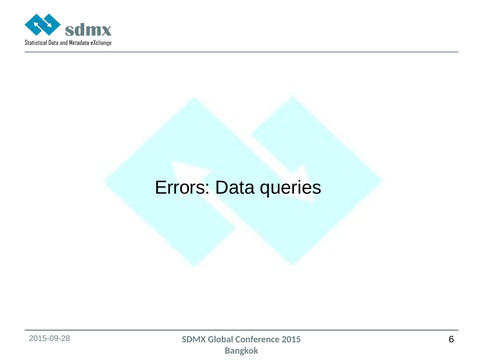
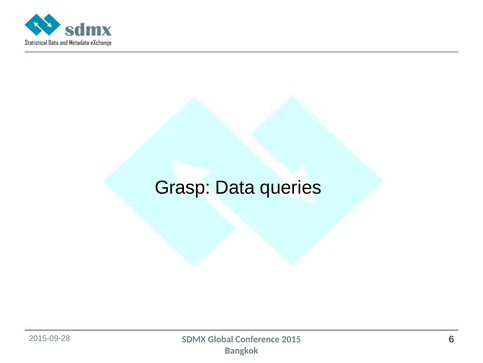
Errors: Errors -> Grasp
